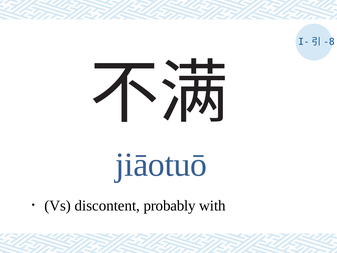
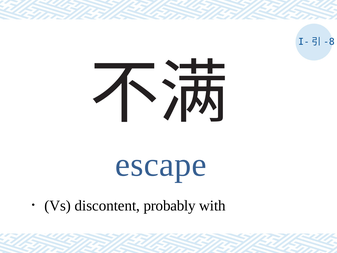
jiāotuō: jiāotuō -> escape
